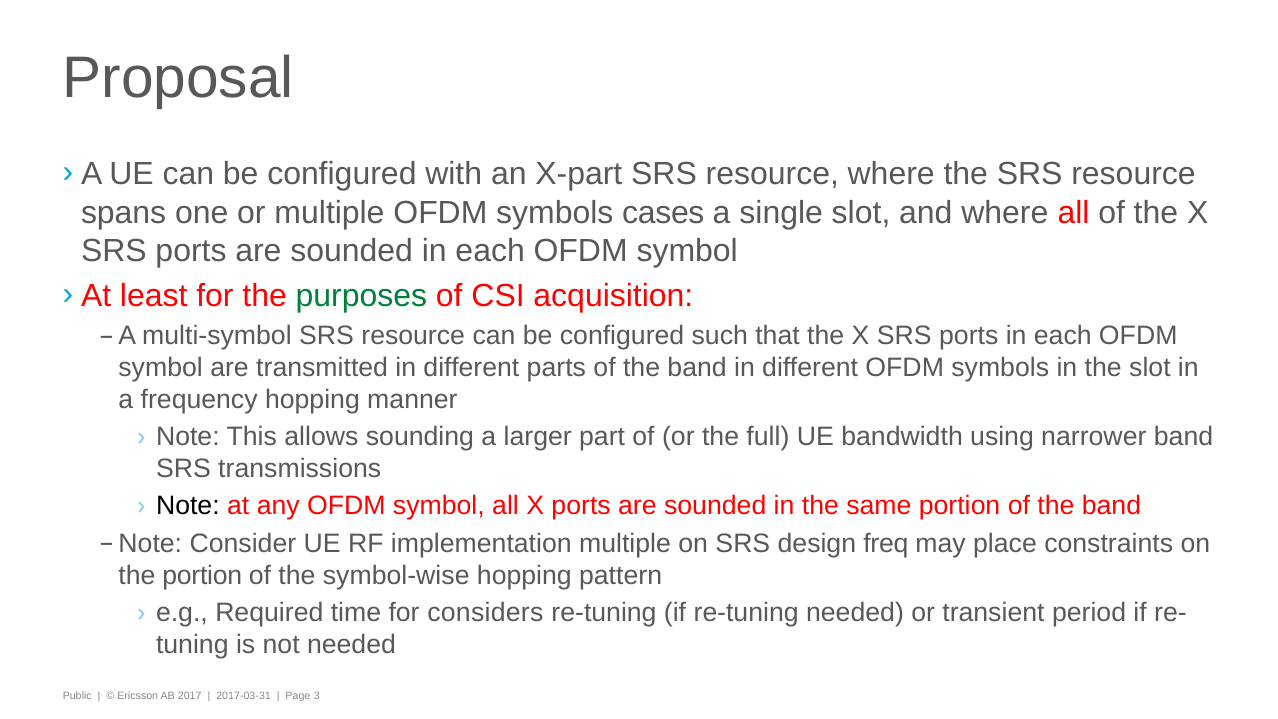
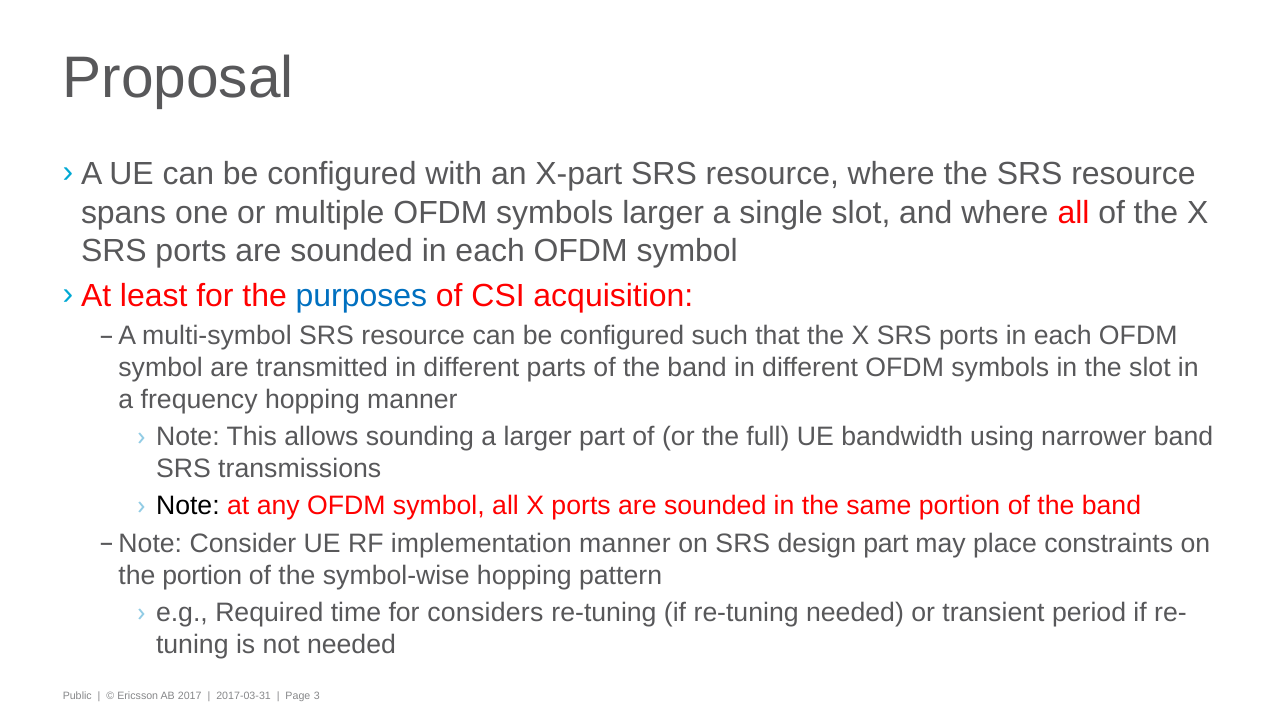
symbols cases: cases -> larger
purposes colour: green -> blue
implementation multiple: multiple -> manner
design freq: freq -> part
